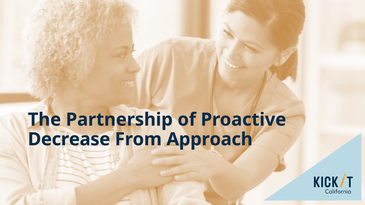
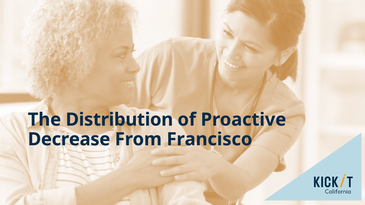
Partnership: Partnership -> Distribution
Approach: Approach -> Francisco
